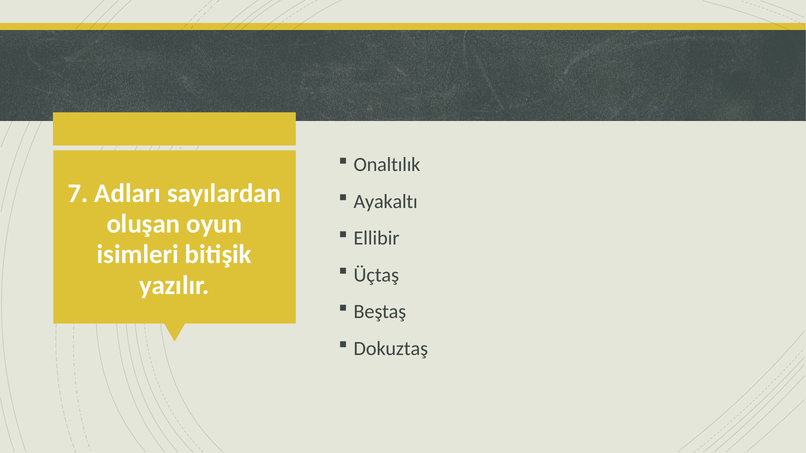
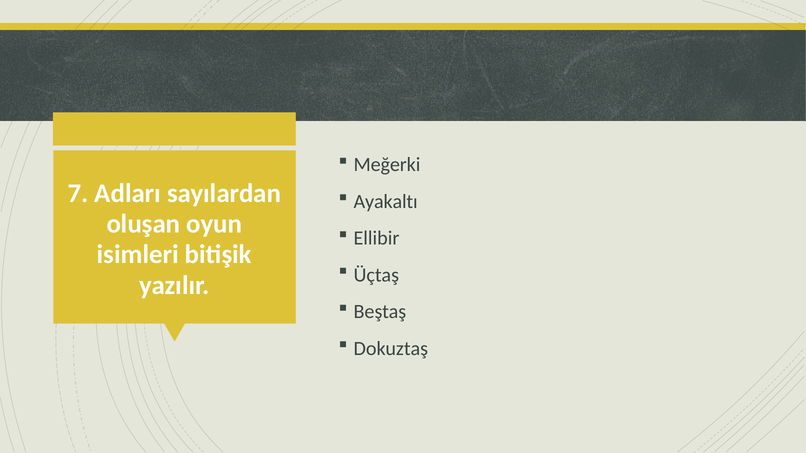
Onaltılık: Onaltılık -> Meğerki
